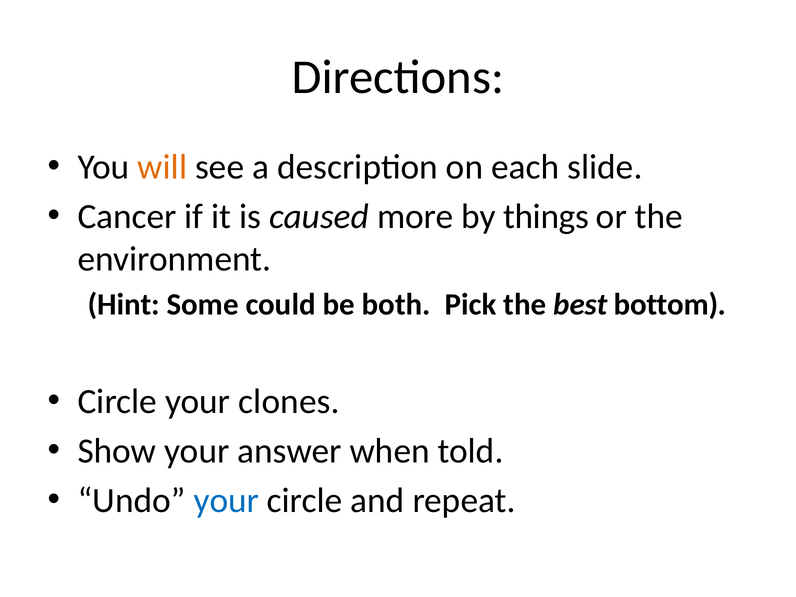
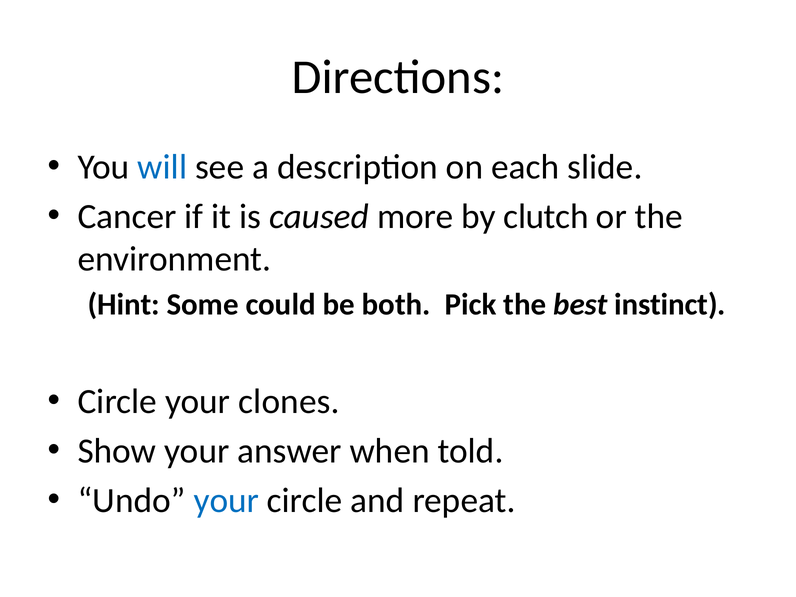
will colour: orange -> blue
things: things -> clutch
bottom: bottom -> instinct
